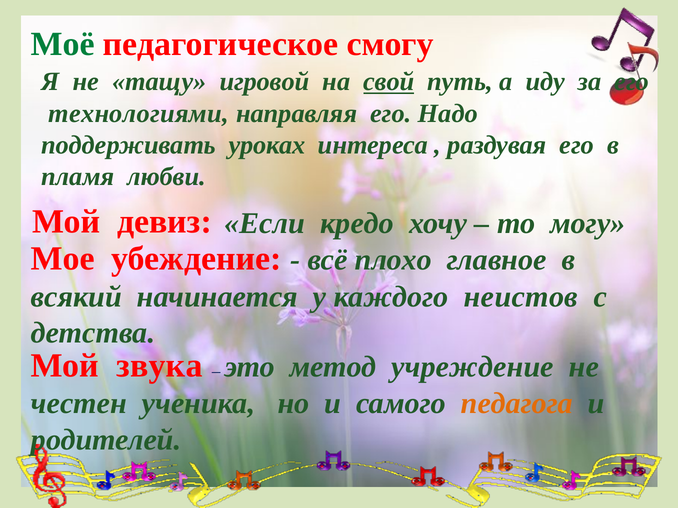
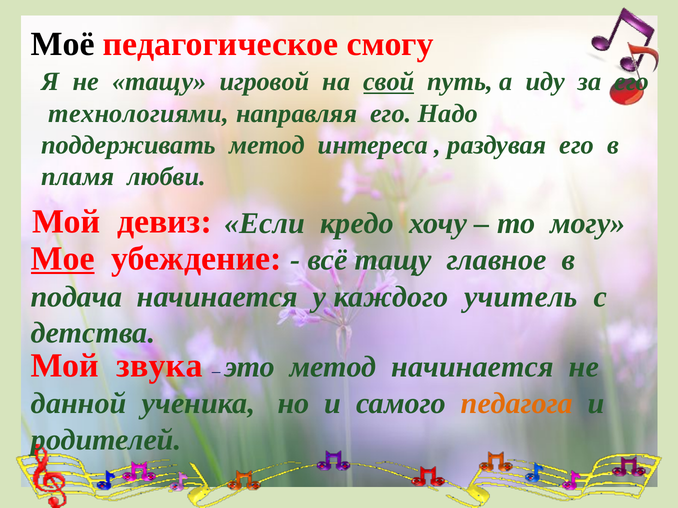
Моё colour: green -> black
поддерживать уроках: уроках -> метод
Мое underline: none -> present
всё плохо: плохо -> тащу
всякий: всякий -> подача
неистов: неистов -> учитель
метод учреждение: учреждение -> начинается
честен: честен -> данной
